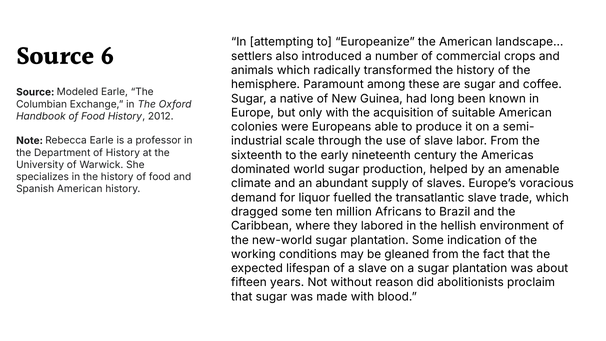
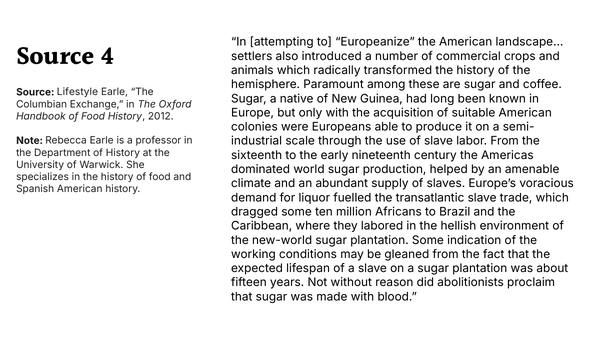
6: 6 -> 4
Modeled: Modeled -> Lifestyle
